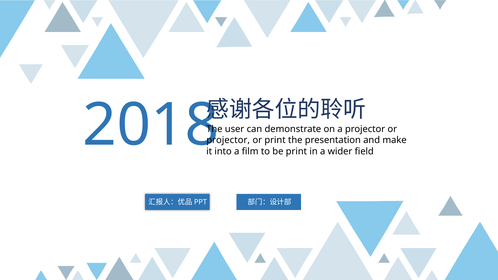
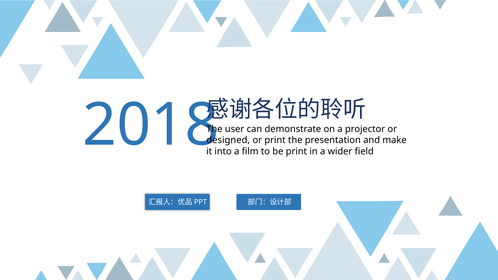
projector at (228, 140): projector -> designed
